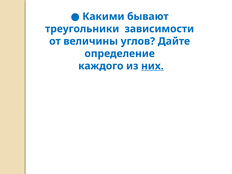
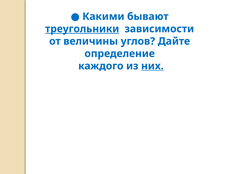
треугольники underline: none -> present
